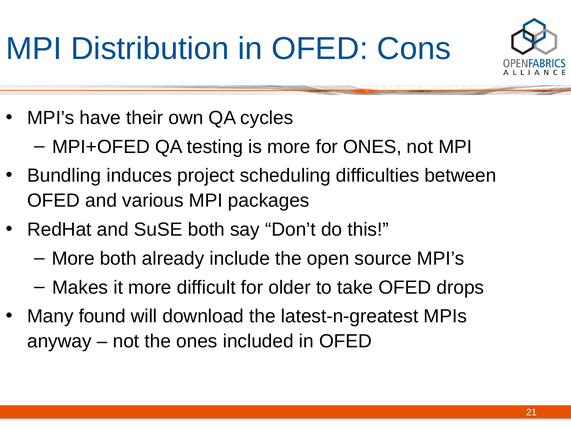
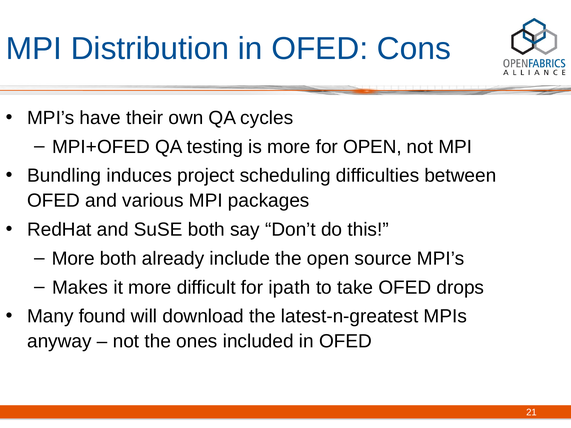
for ONES: ONES -> OPEN
older: older -> ipath
